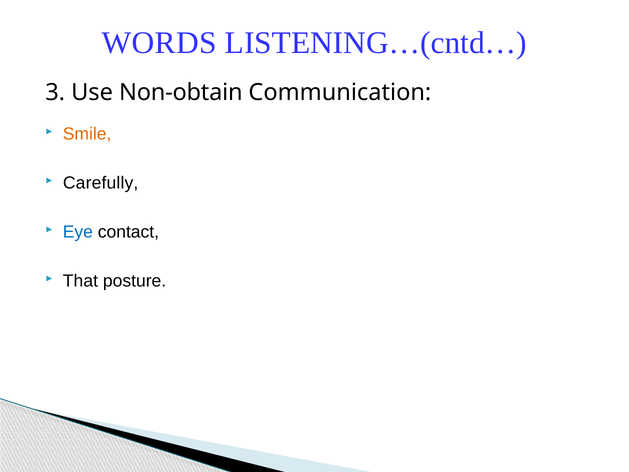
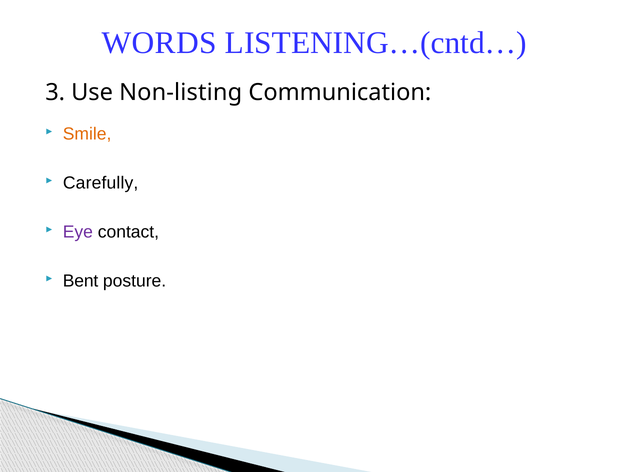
Non-obtain: Non-obtain -> Non-listing
Eye colour: blue -> purple
That: That -> Bent
